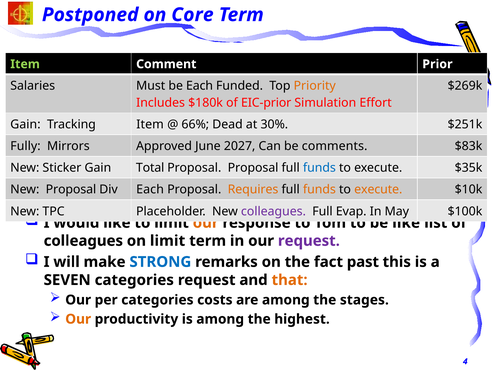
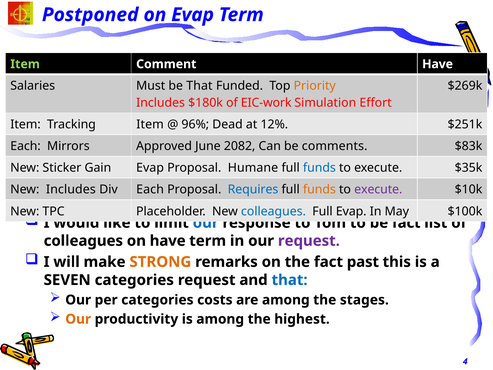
on Core: Core -> Evap
Comment Prior: Prior -> Have
be Each: Each -> That
EIC-prior: EIC-prior -> EIC-work
Gain at (25, 124): Gain -> Item
66%: 66% -> 96%
30%: 30% -> 12%
Fully at (25, 146): Fully -> Each
2027: 2027 -> 2082
Gain Total: Total -> Evap
Proposal Proposal: Proposal -> Humane
New Proposal: Proposal -> Includes
Requires colour: orange -> blue
execute at (378, 189) colour: orange -> purple
colleagues at (273, 211) colour: purple -> blue
our at (206, 223) colour: orange -> blue
be like: like -> fact
on limit: limit -> have
STRONG colour: blue -> orange
that at (290, 280) colour: orange -> blue
